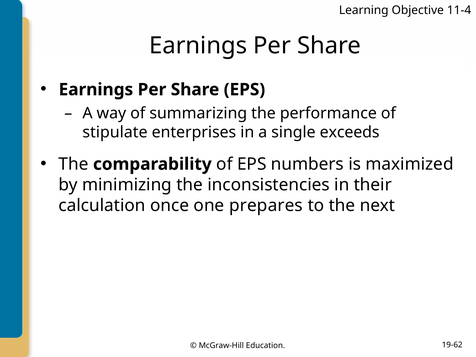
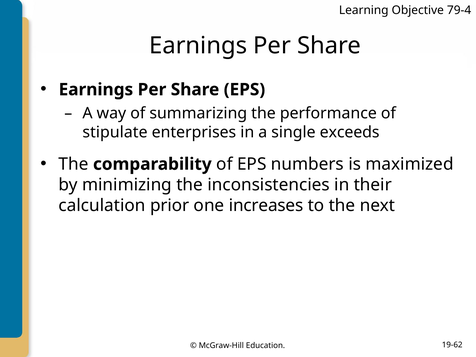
11-4: 11-4 -> 79-4
once: once -> prior
prepares: prepares -> increases
